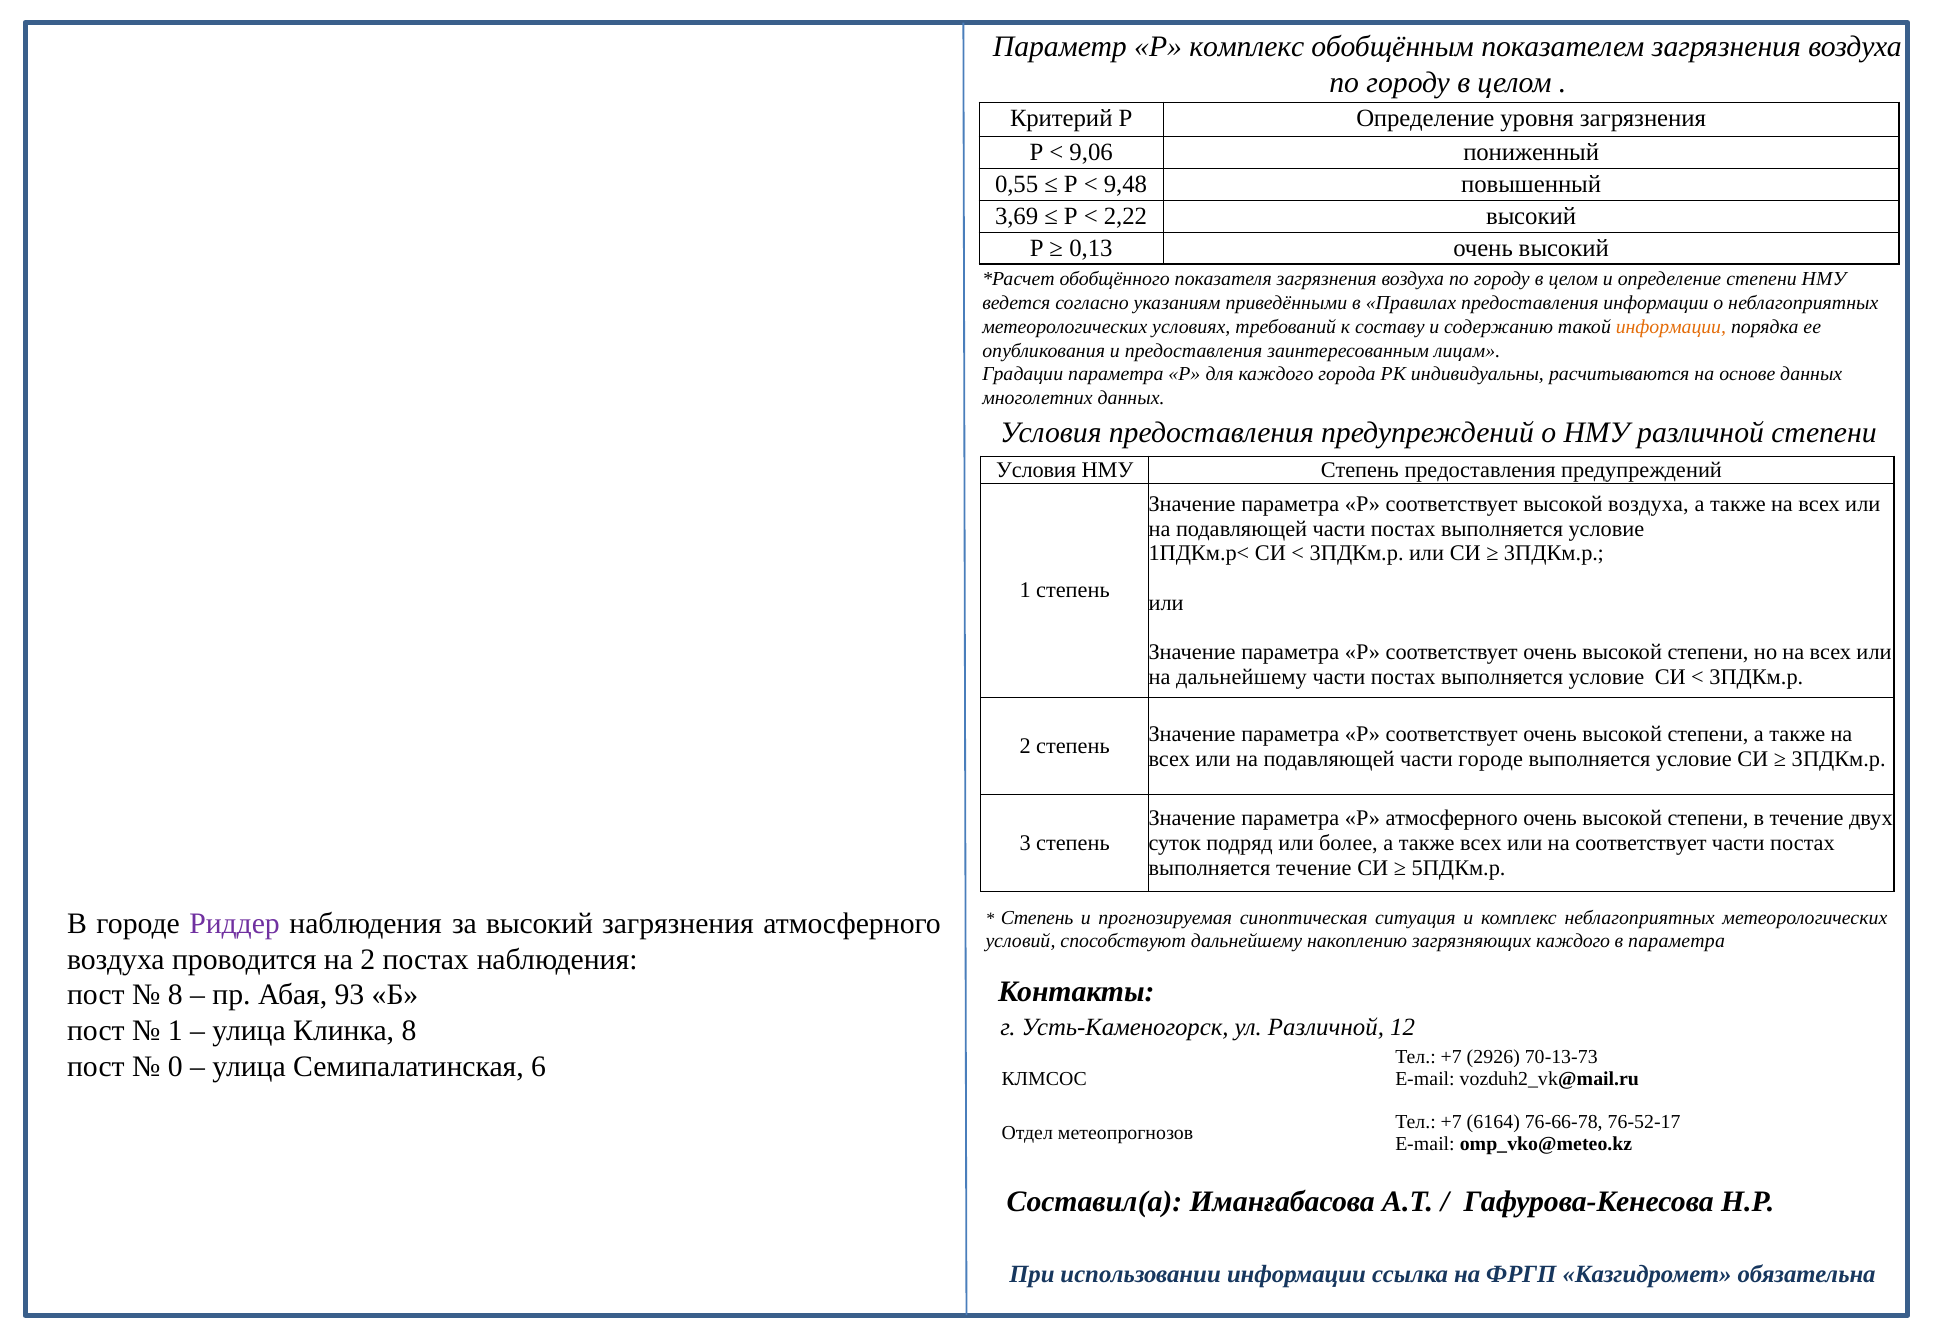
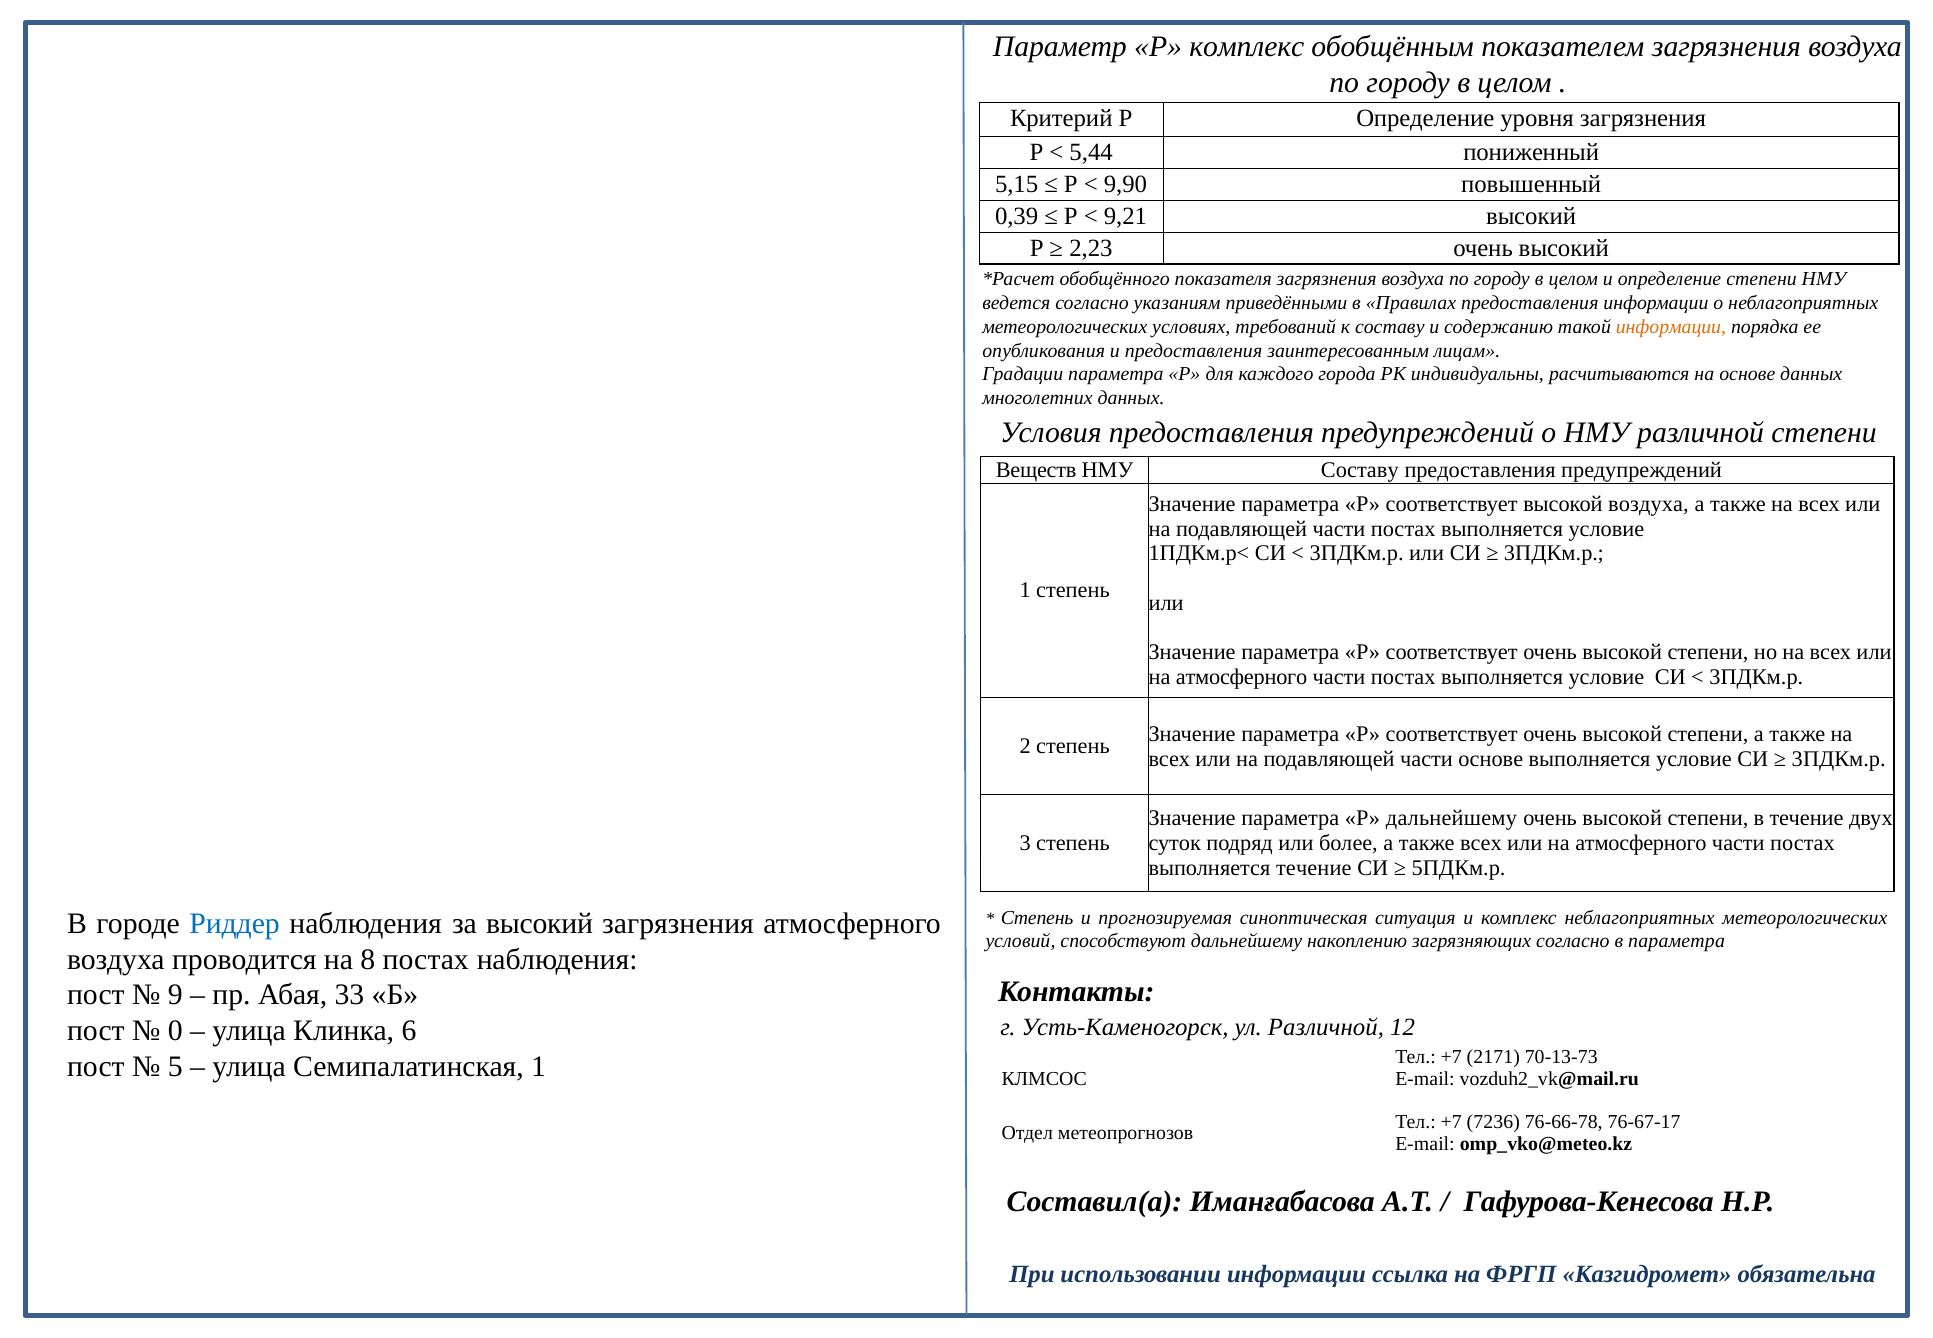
9,06: 9,06 -> 5,44
0,55: 0,55 -> 5,15
9,48: 9,48 -> 9,90
3,69: 3,69 -> 0,39
2,22: 2,22 -> 9,21
0,13: 0,13 -> 2,23
Условия at (1036, 470): Условия -> Веществ
НМУ Степень: Степень -> Составу
дальнейшему at (1241, 677): дальнейшему -> атмосферного
части городе: городе -> основе
Р атмосферного: атмосферного -> дальнейшему
соответствует at (1641, 843): соответствует -> атмосферного
Риддер colour: purple -> blue
загрязняющих каждого: каждого -> согласно
на 2: 2 -> 8
8 at (175, 995): 8 -> 9
93: 93 -> 33
1 at (175, 1031): 1 -> 0
Клинка 8: 8 -> 6
2926: 2926 -> 2171
0: 0 -> 5
Семипалатинская 6: 6 -> 1
6164: 6164 -> 7236
76-52-17: 76-52-17 -> 76-67-17
